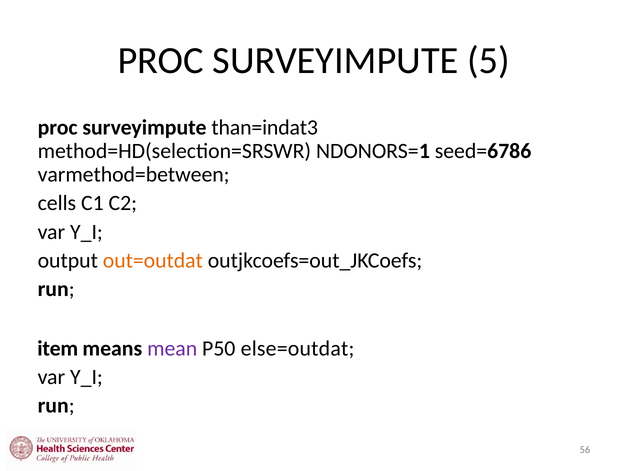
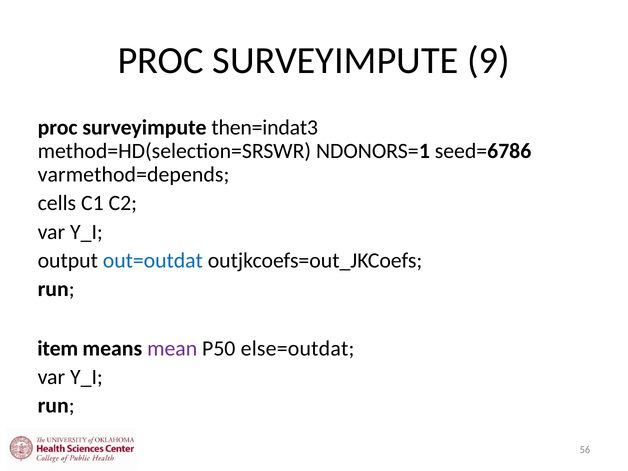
5: 5 -> 9
than=indat3: than=indat3 -> then=indat3
varmethod=between: varmethod=between -> varmethod=depends
out=outdat colour: orange -> blue
